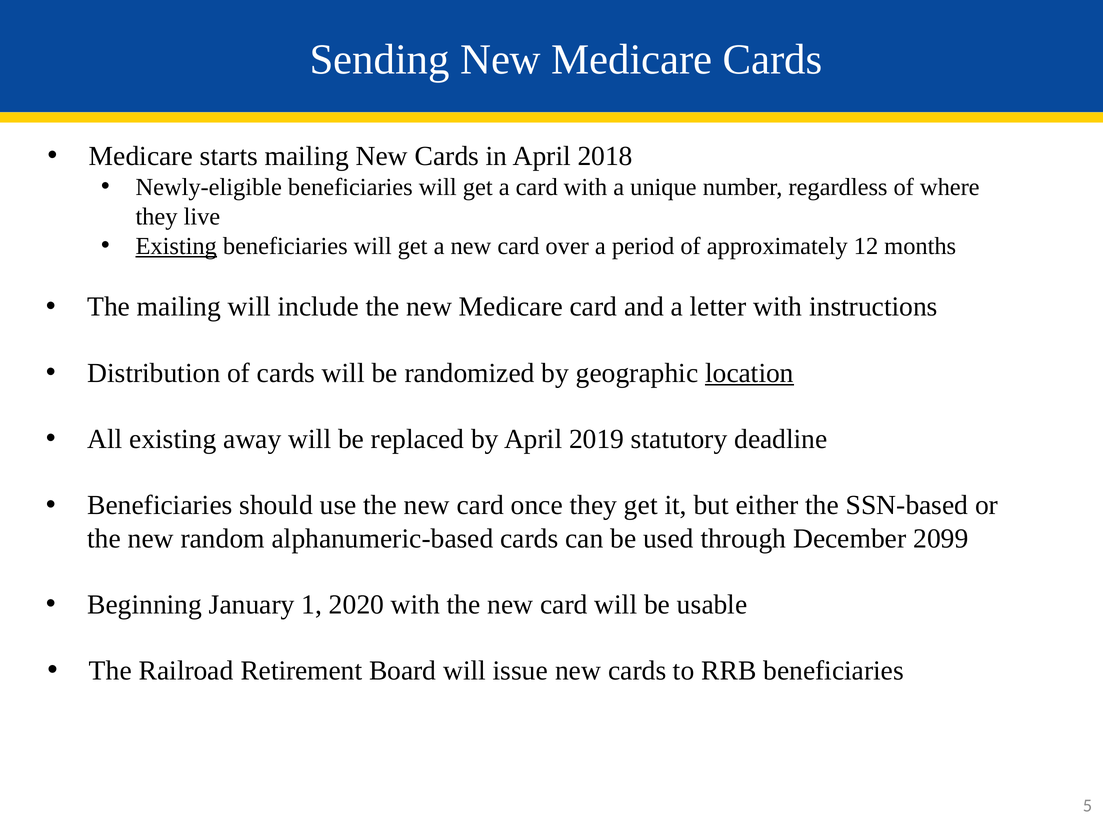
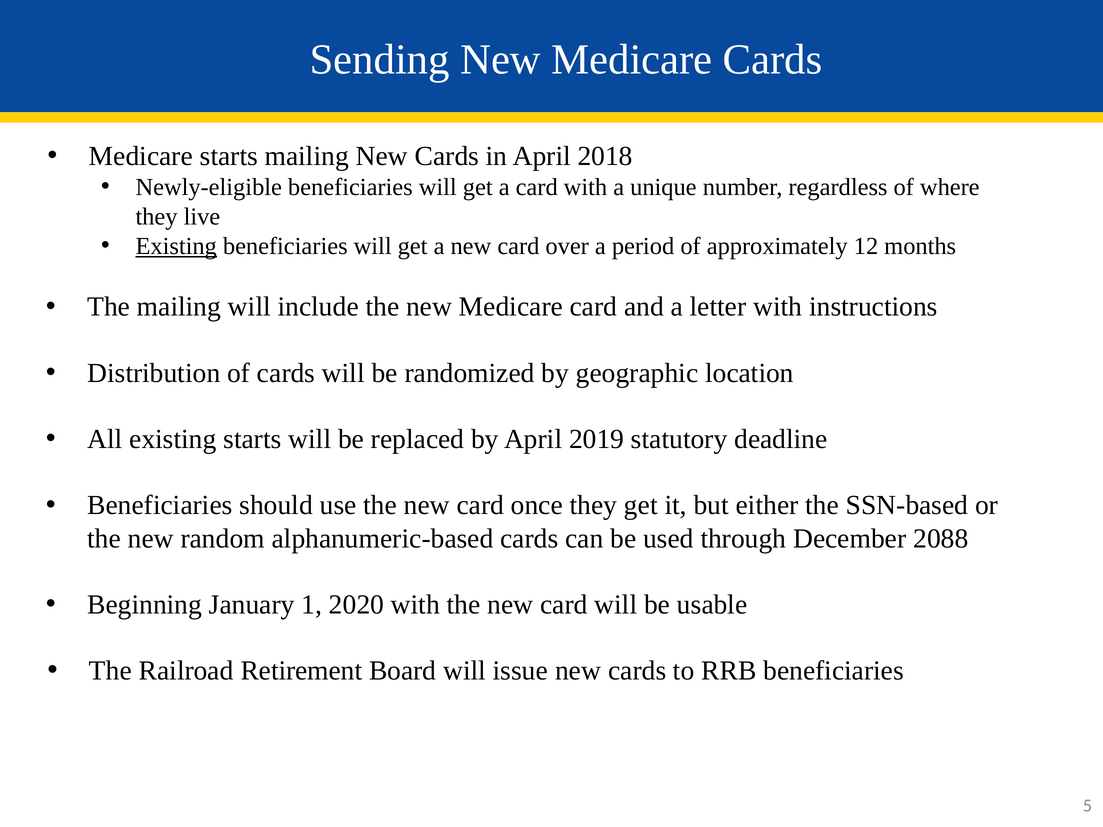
location underline: present -> none
existing away: away -> starts
2099: 2099 -> 2088
